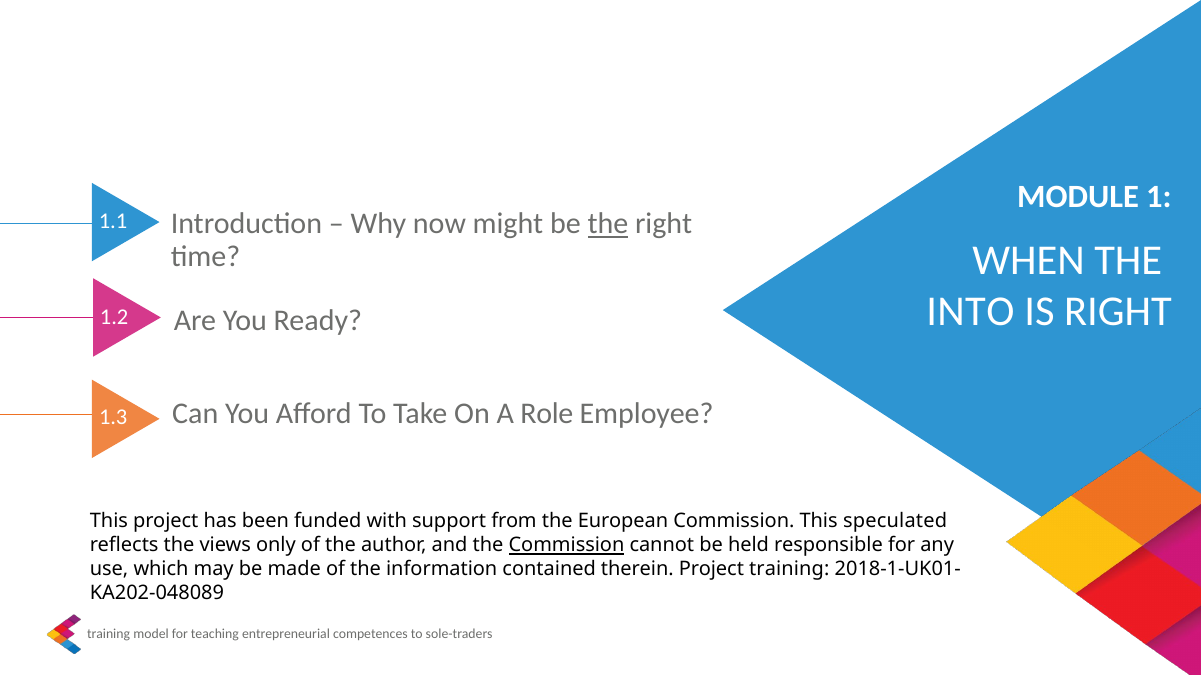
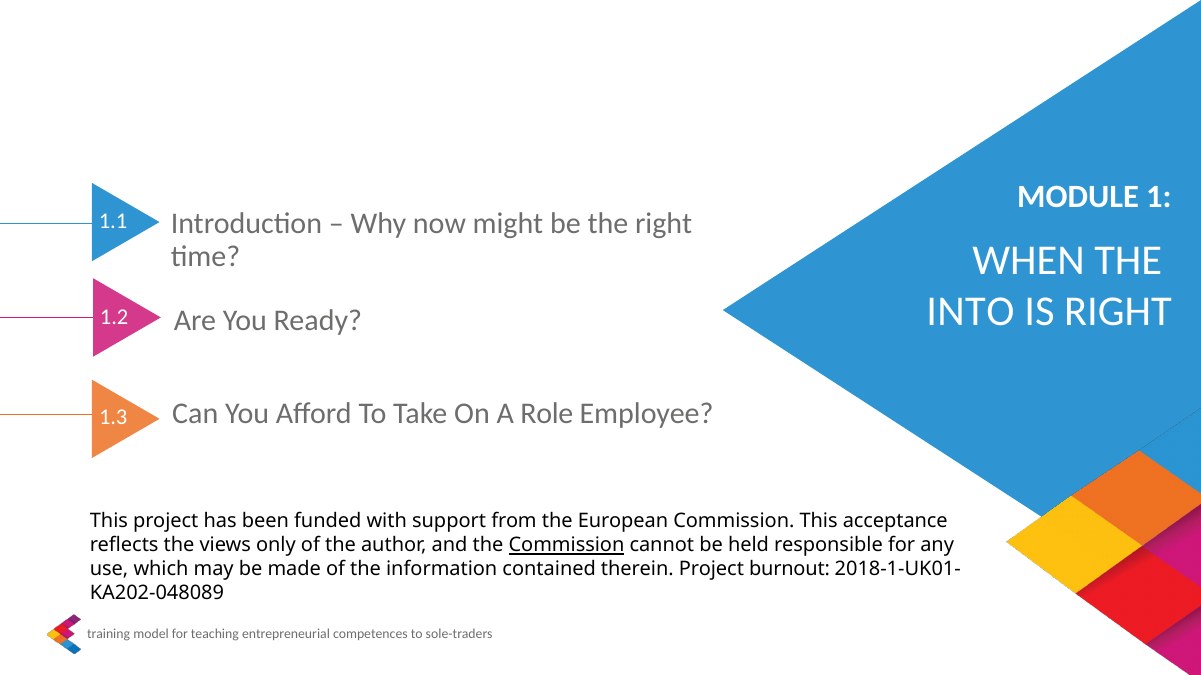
the at (608, 224) underline: present -> none
speculated: speculated -> acceptance
Project training: training -> burnout
